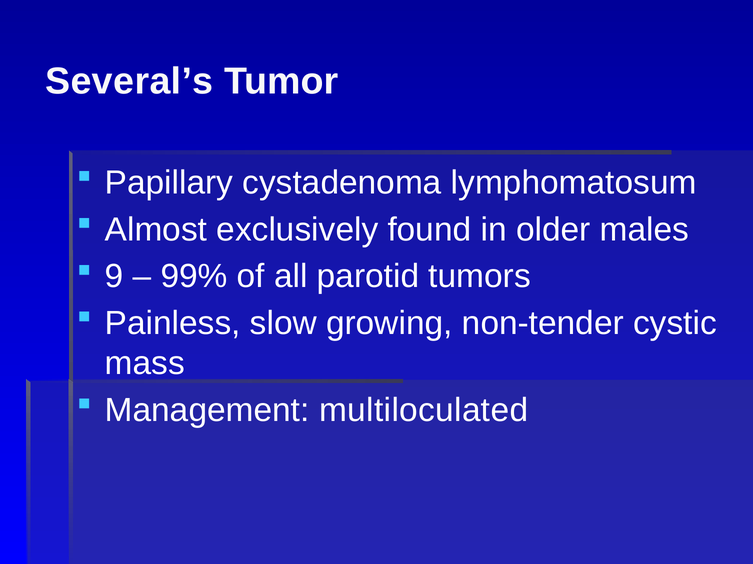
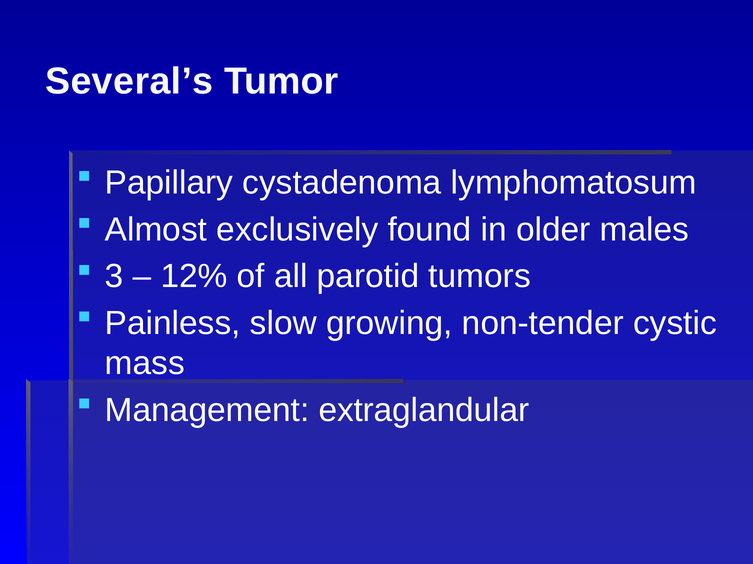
9: 9 -> 3
99%: 99% -> 12%
multiloculated: multiloculated -> extraglandular
